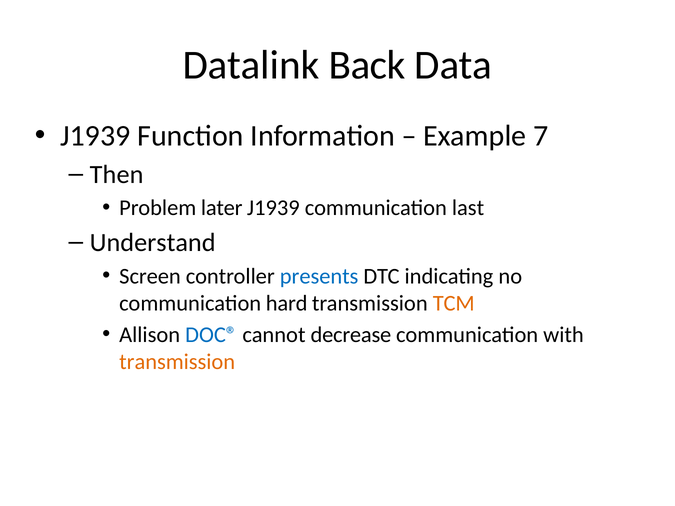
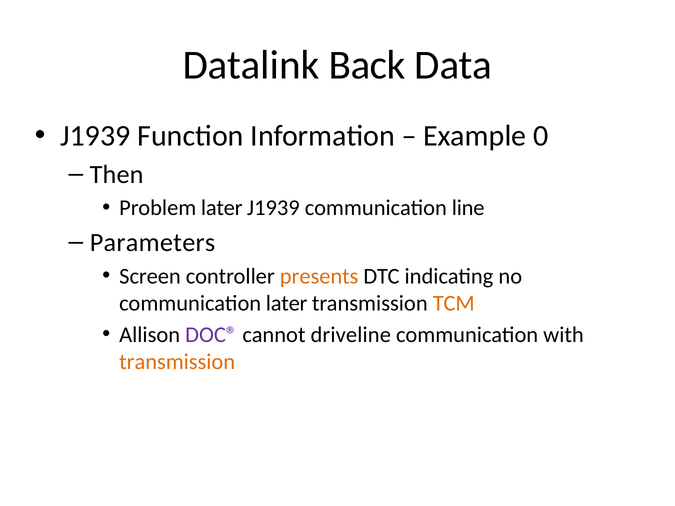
7: 7 -> 0
last: last -> line
Understand: Understand -> Parameters
presents colour: blue -> orange
communication hard: hard -> later
DOC® colour: blue -> purple
decrease: decrease -> driveline
